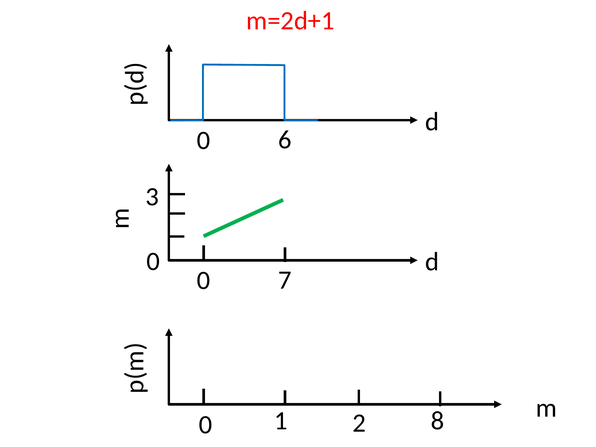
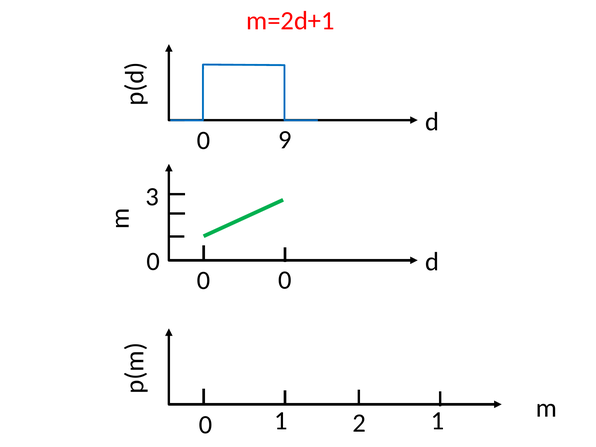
6: 6 -> 9
7 at (285, 280): 7 -> 0
1 8: 8 -> 1
